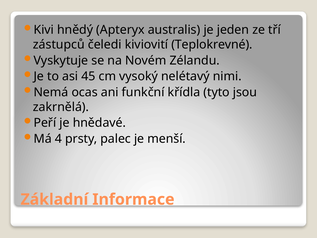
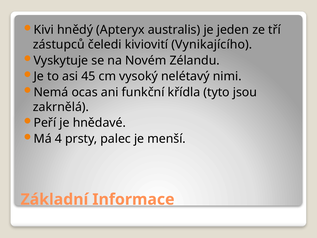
Teplokrevné: Teplokrevné -> Vynikajícího
